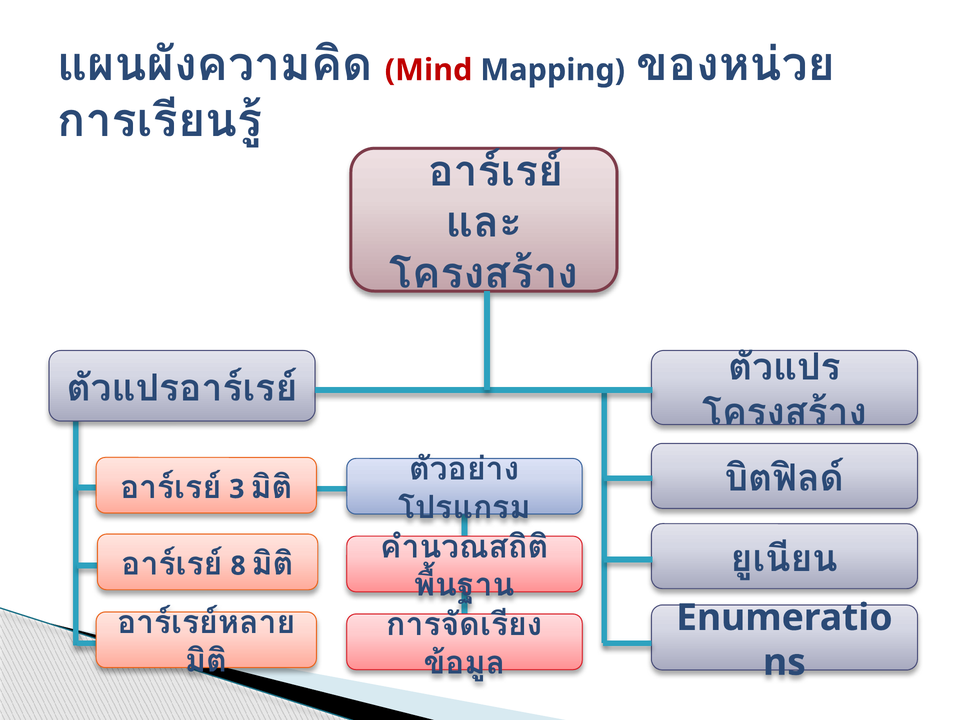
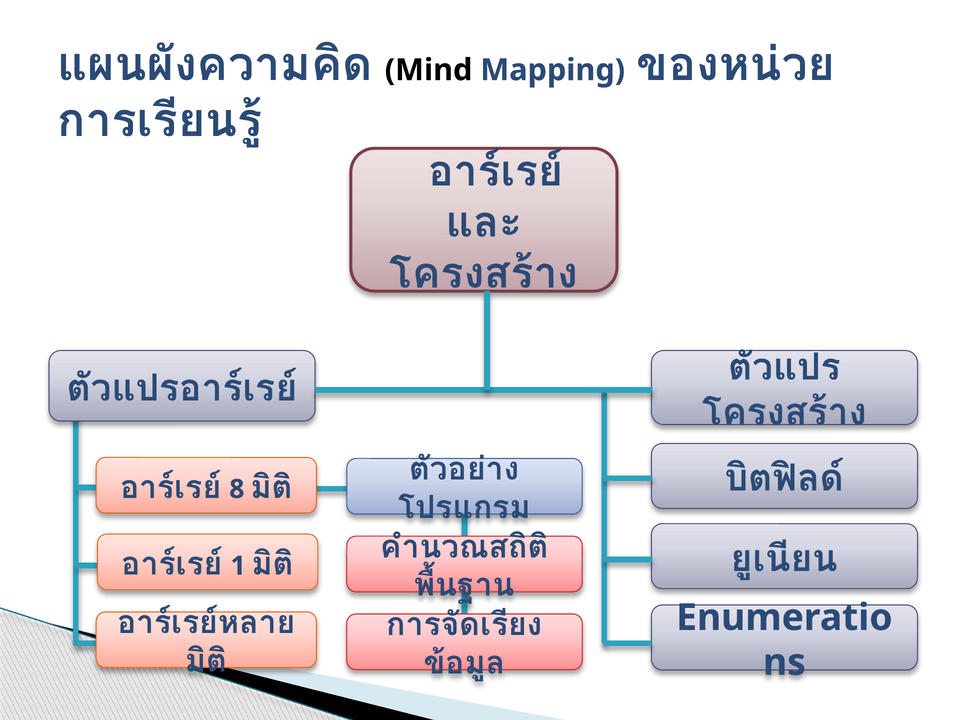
Mind colour: red -> black
3: 3 -> 8
8: 8 -> 1
